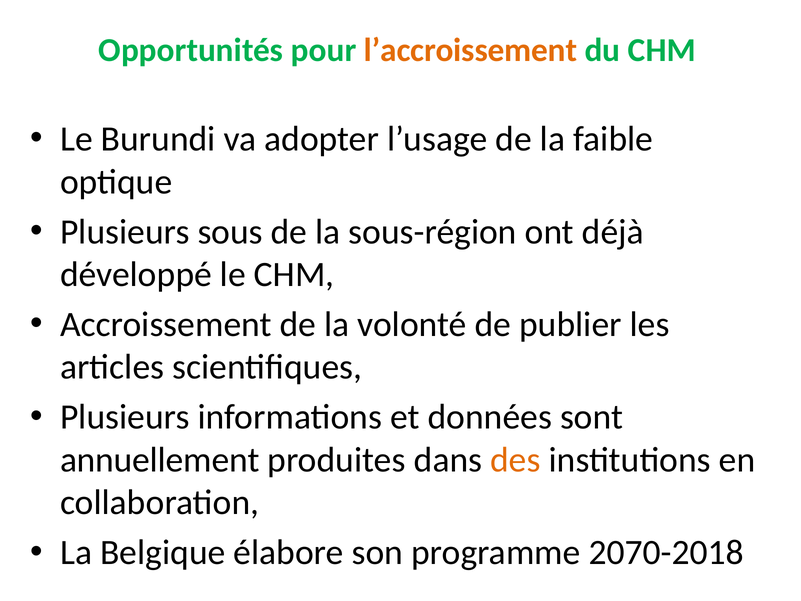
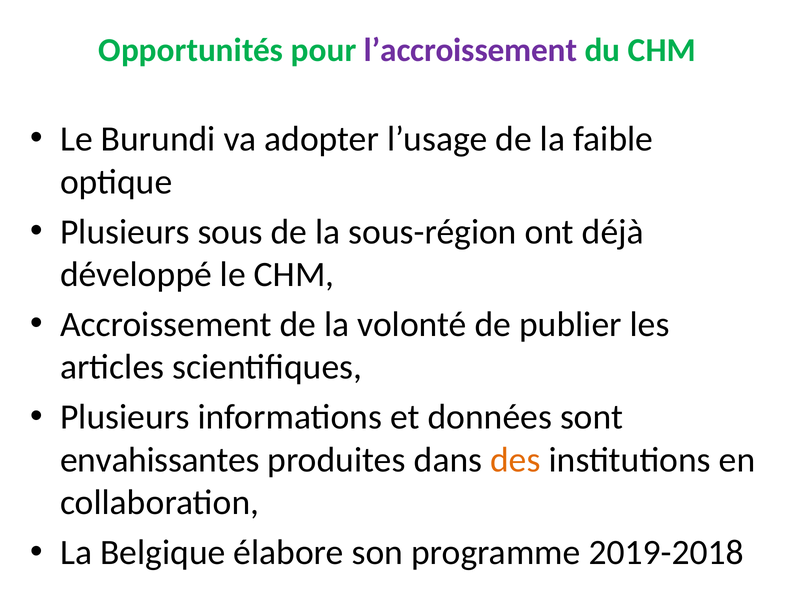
l’accroissement colour: orange -> purple
annuellement: annuellement -> envahissantes
2070-2018: 2070-2018 -> 2019-2018
